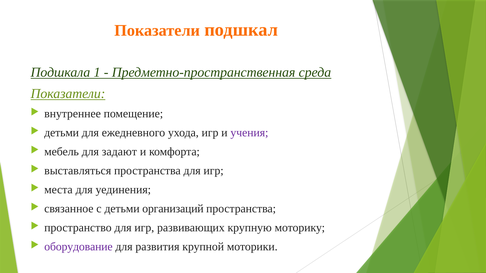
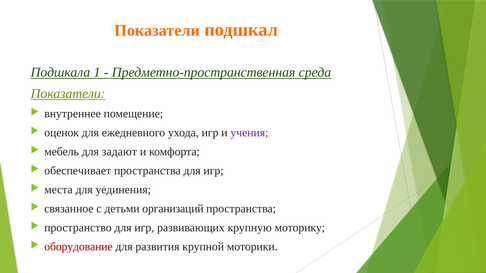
детьми at (62, 133): детьми -> оценок
выставляться: выставляться -> обеспечивает
оборудование colour: purple -> red
